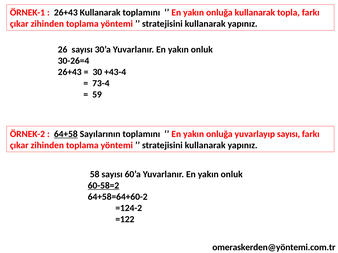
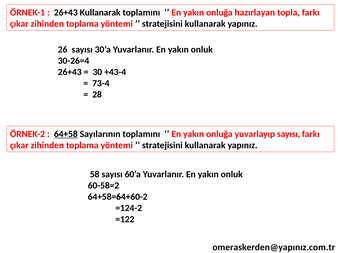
onluğa kullanarak: kullanarak -> hazırlayan
59: 59 -> 28
60-58=2 underline: present -> none
omeraskerden@yöntemi.com.tr: omeraskerden@yöntemi.com.tr -> omeraskerden@yapınız.com.tr
